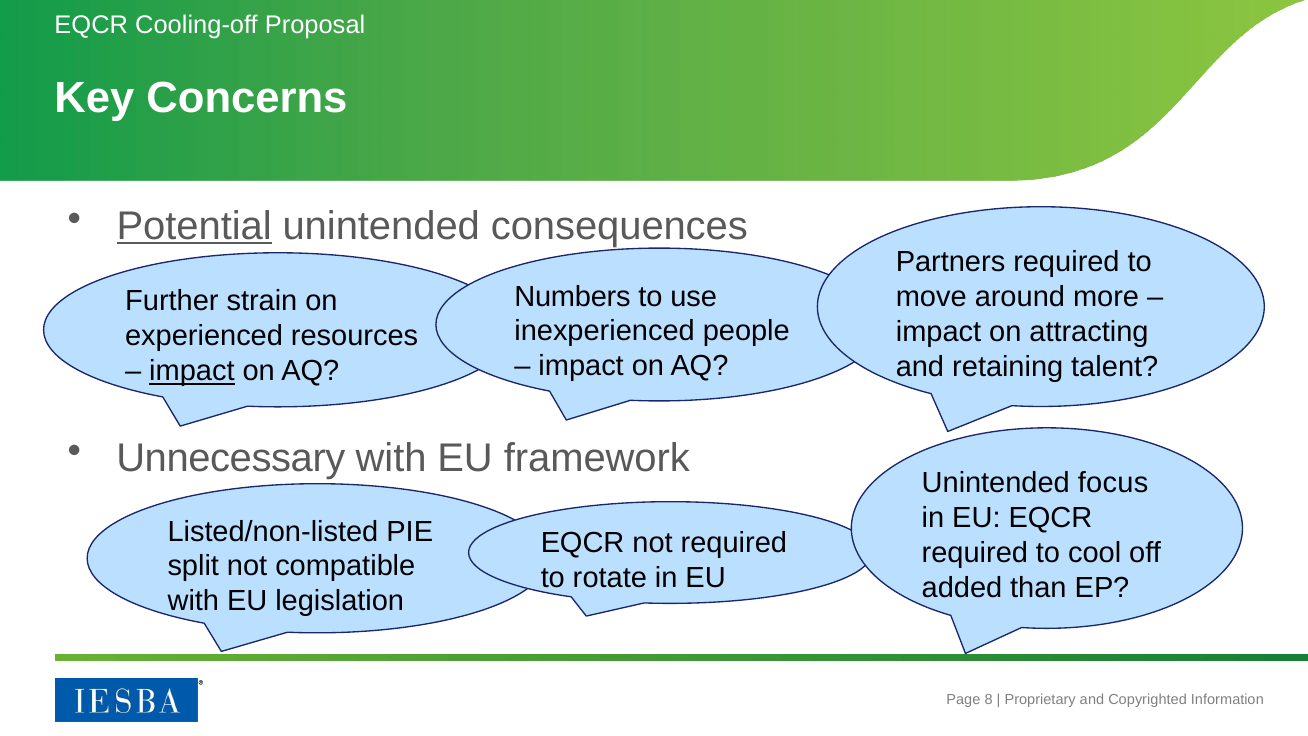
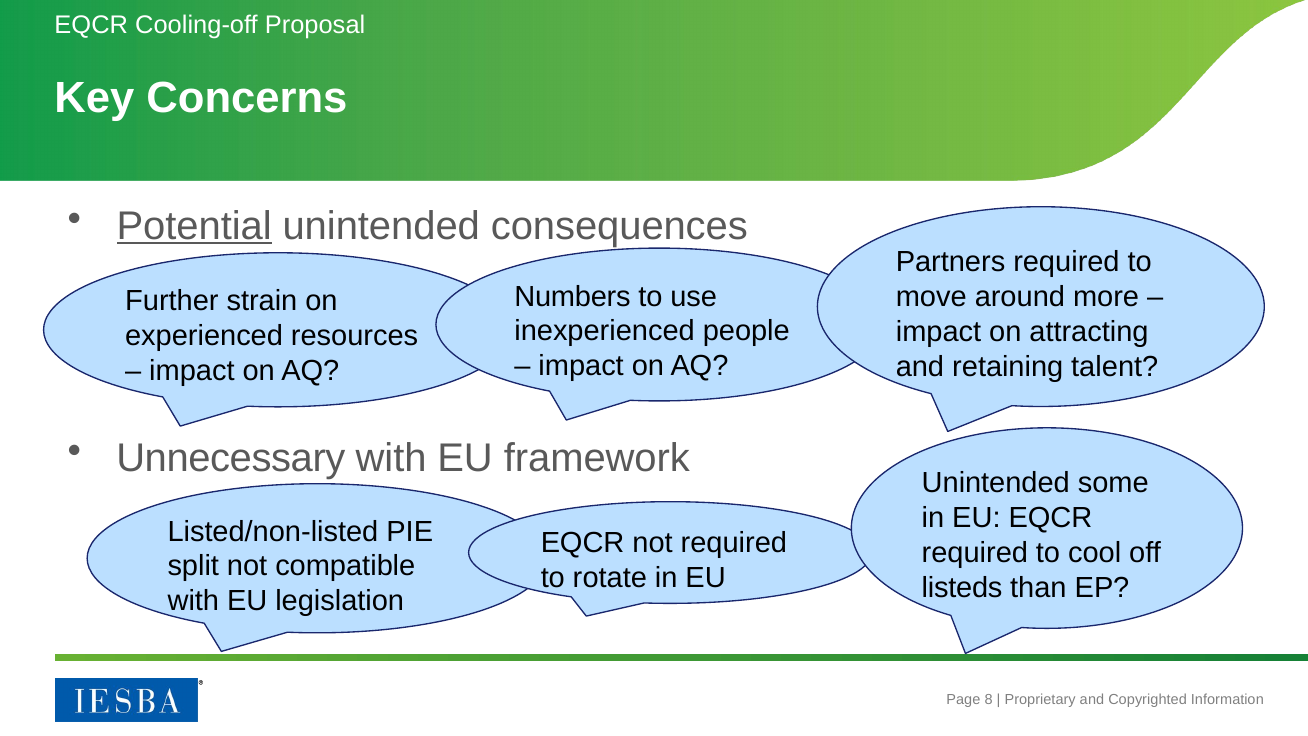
impact at (192, 371) underline: present -> none
focus: focus -> some
added: added -> listeds
